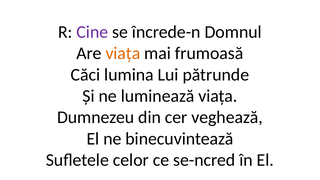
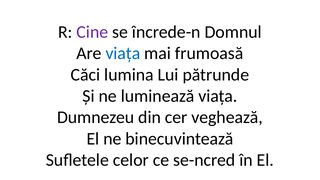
viața at (123, 53) colour: orange -> blue
